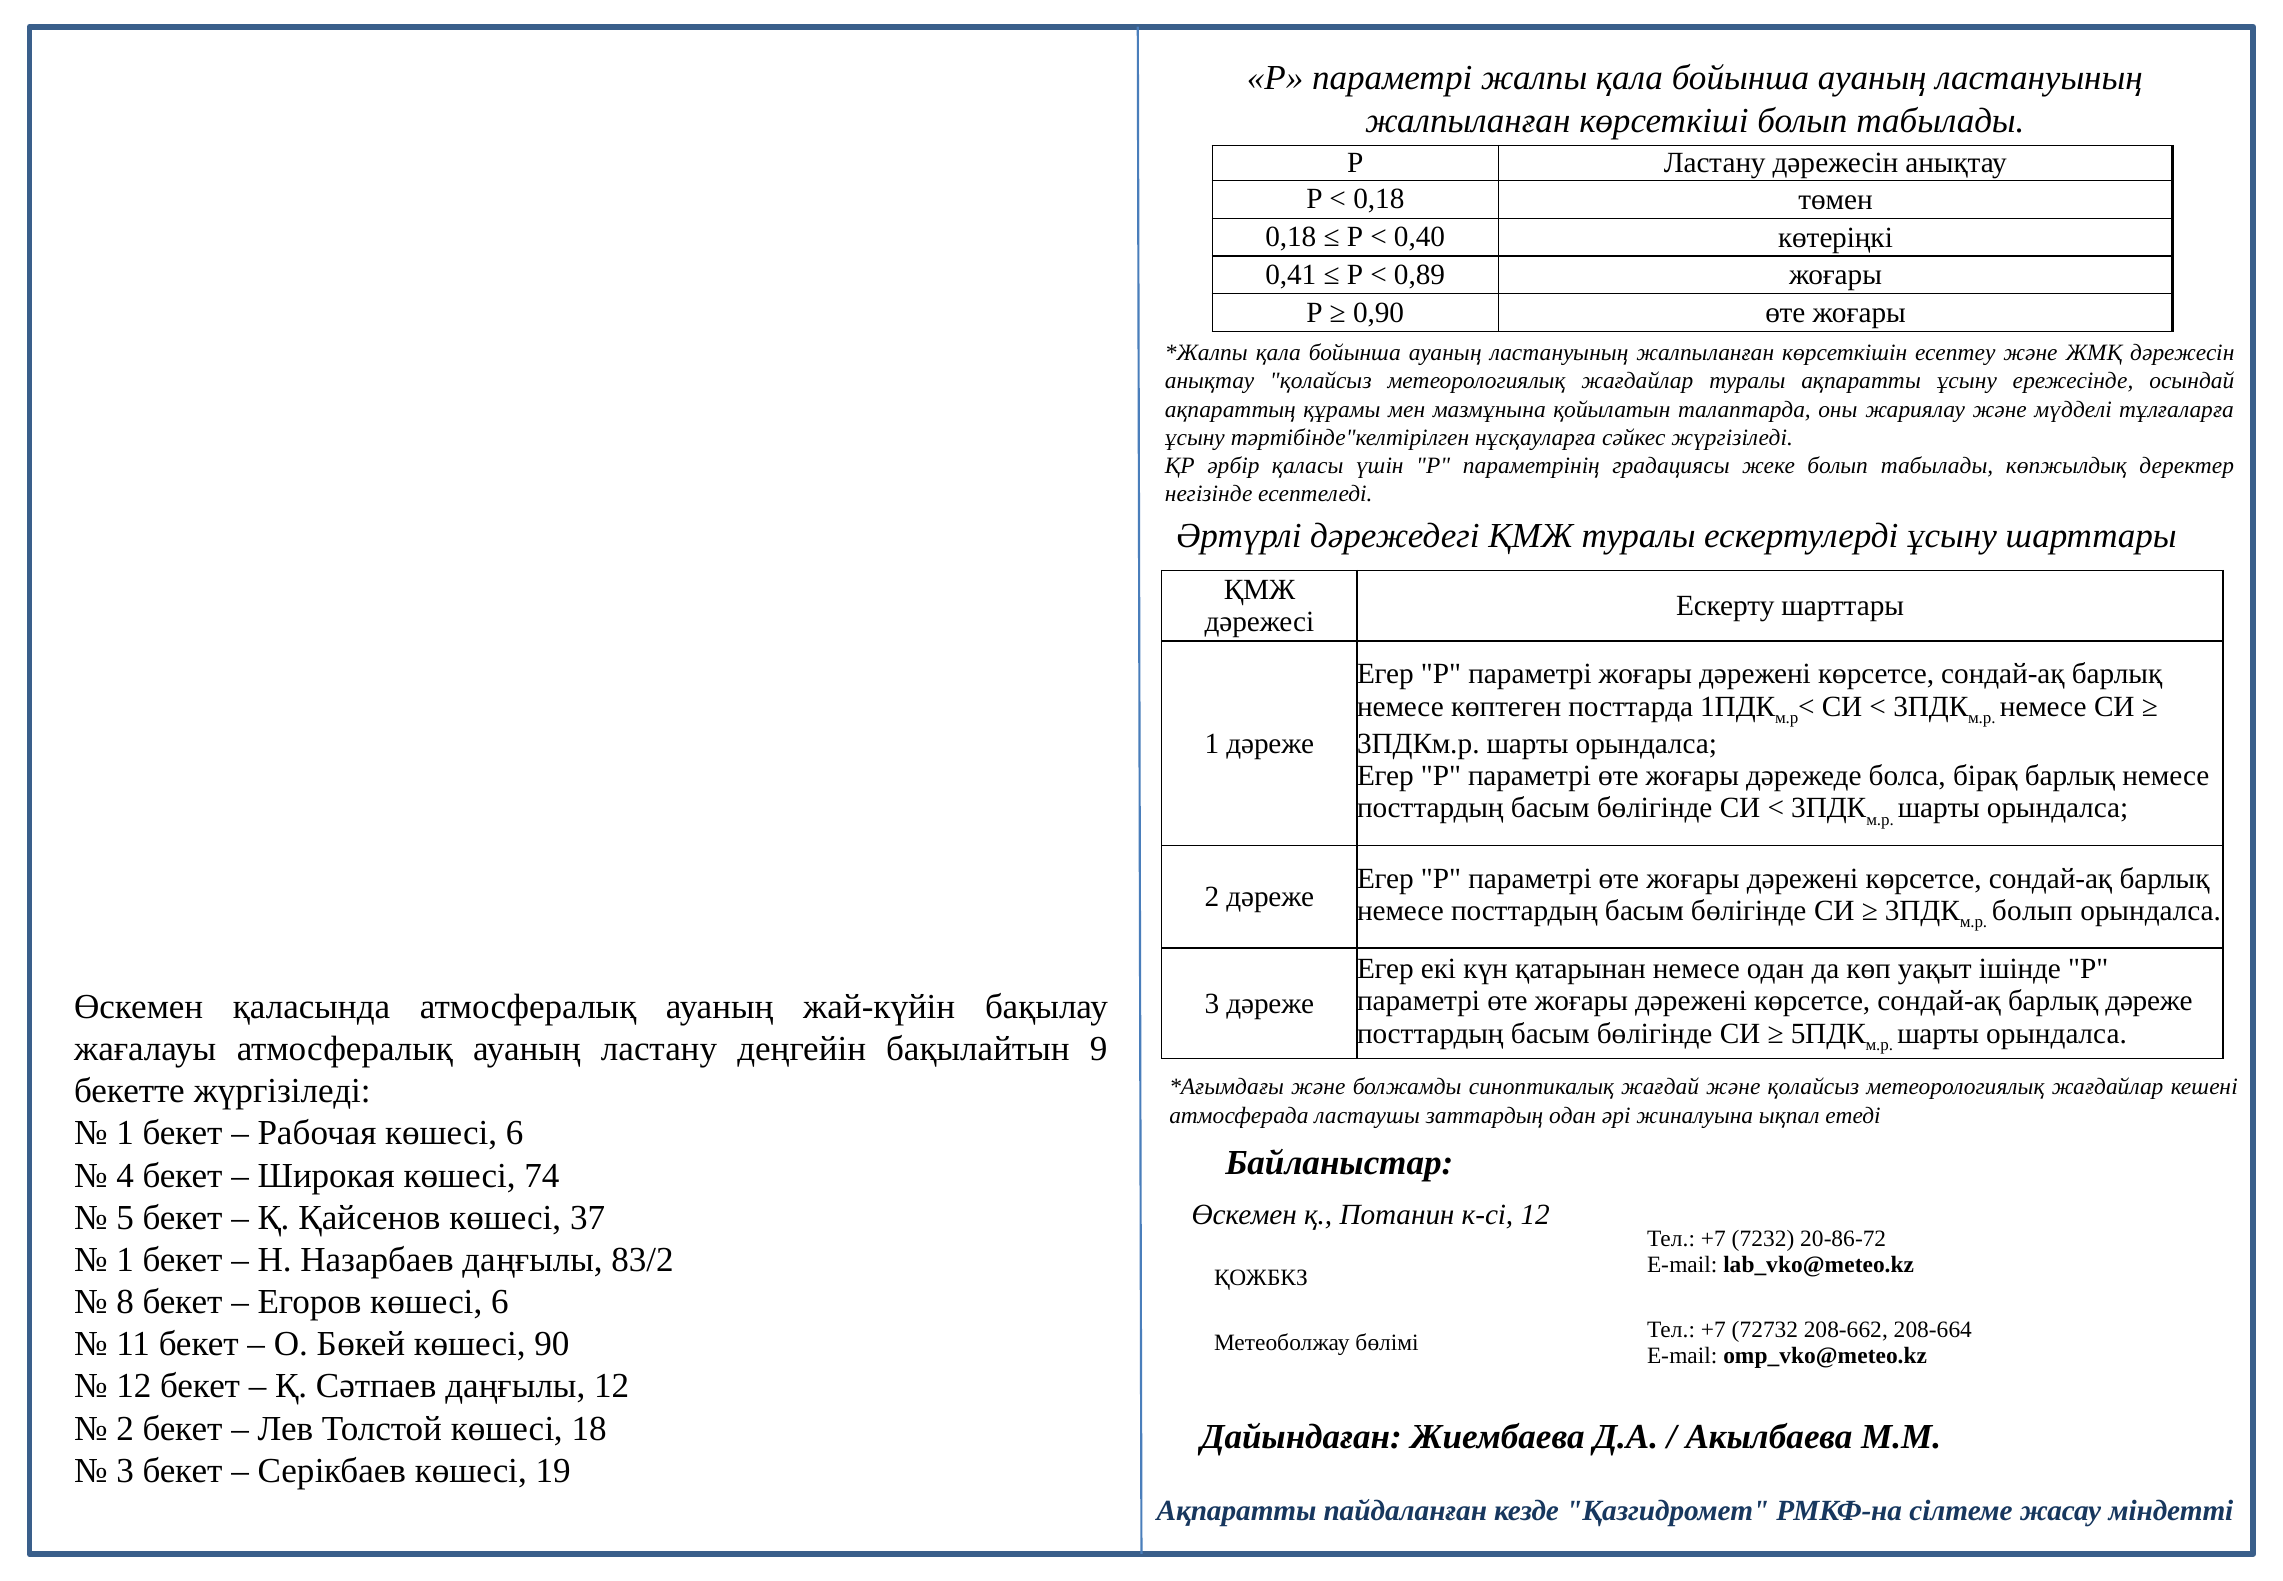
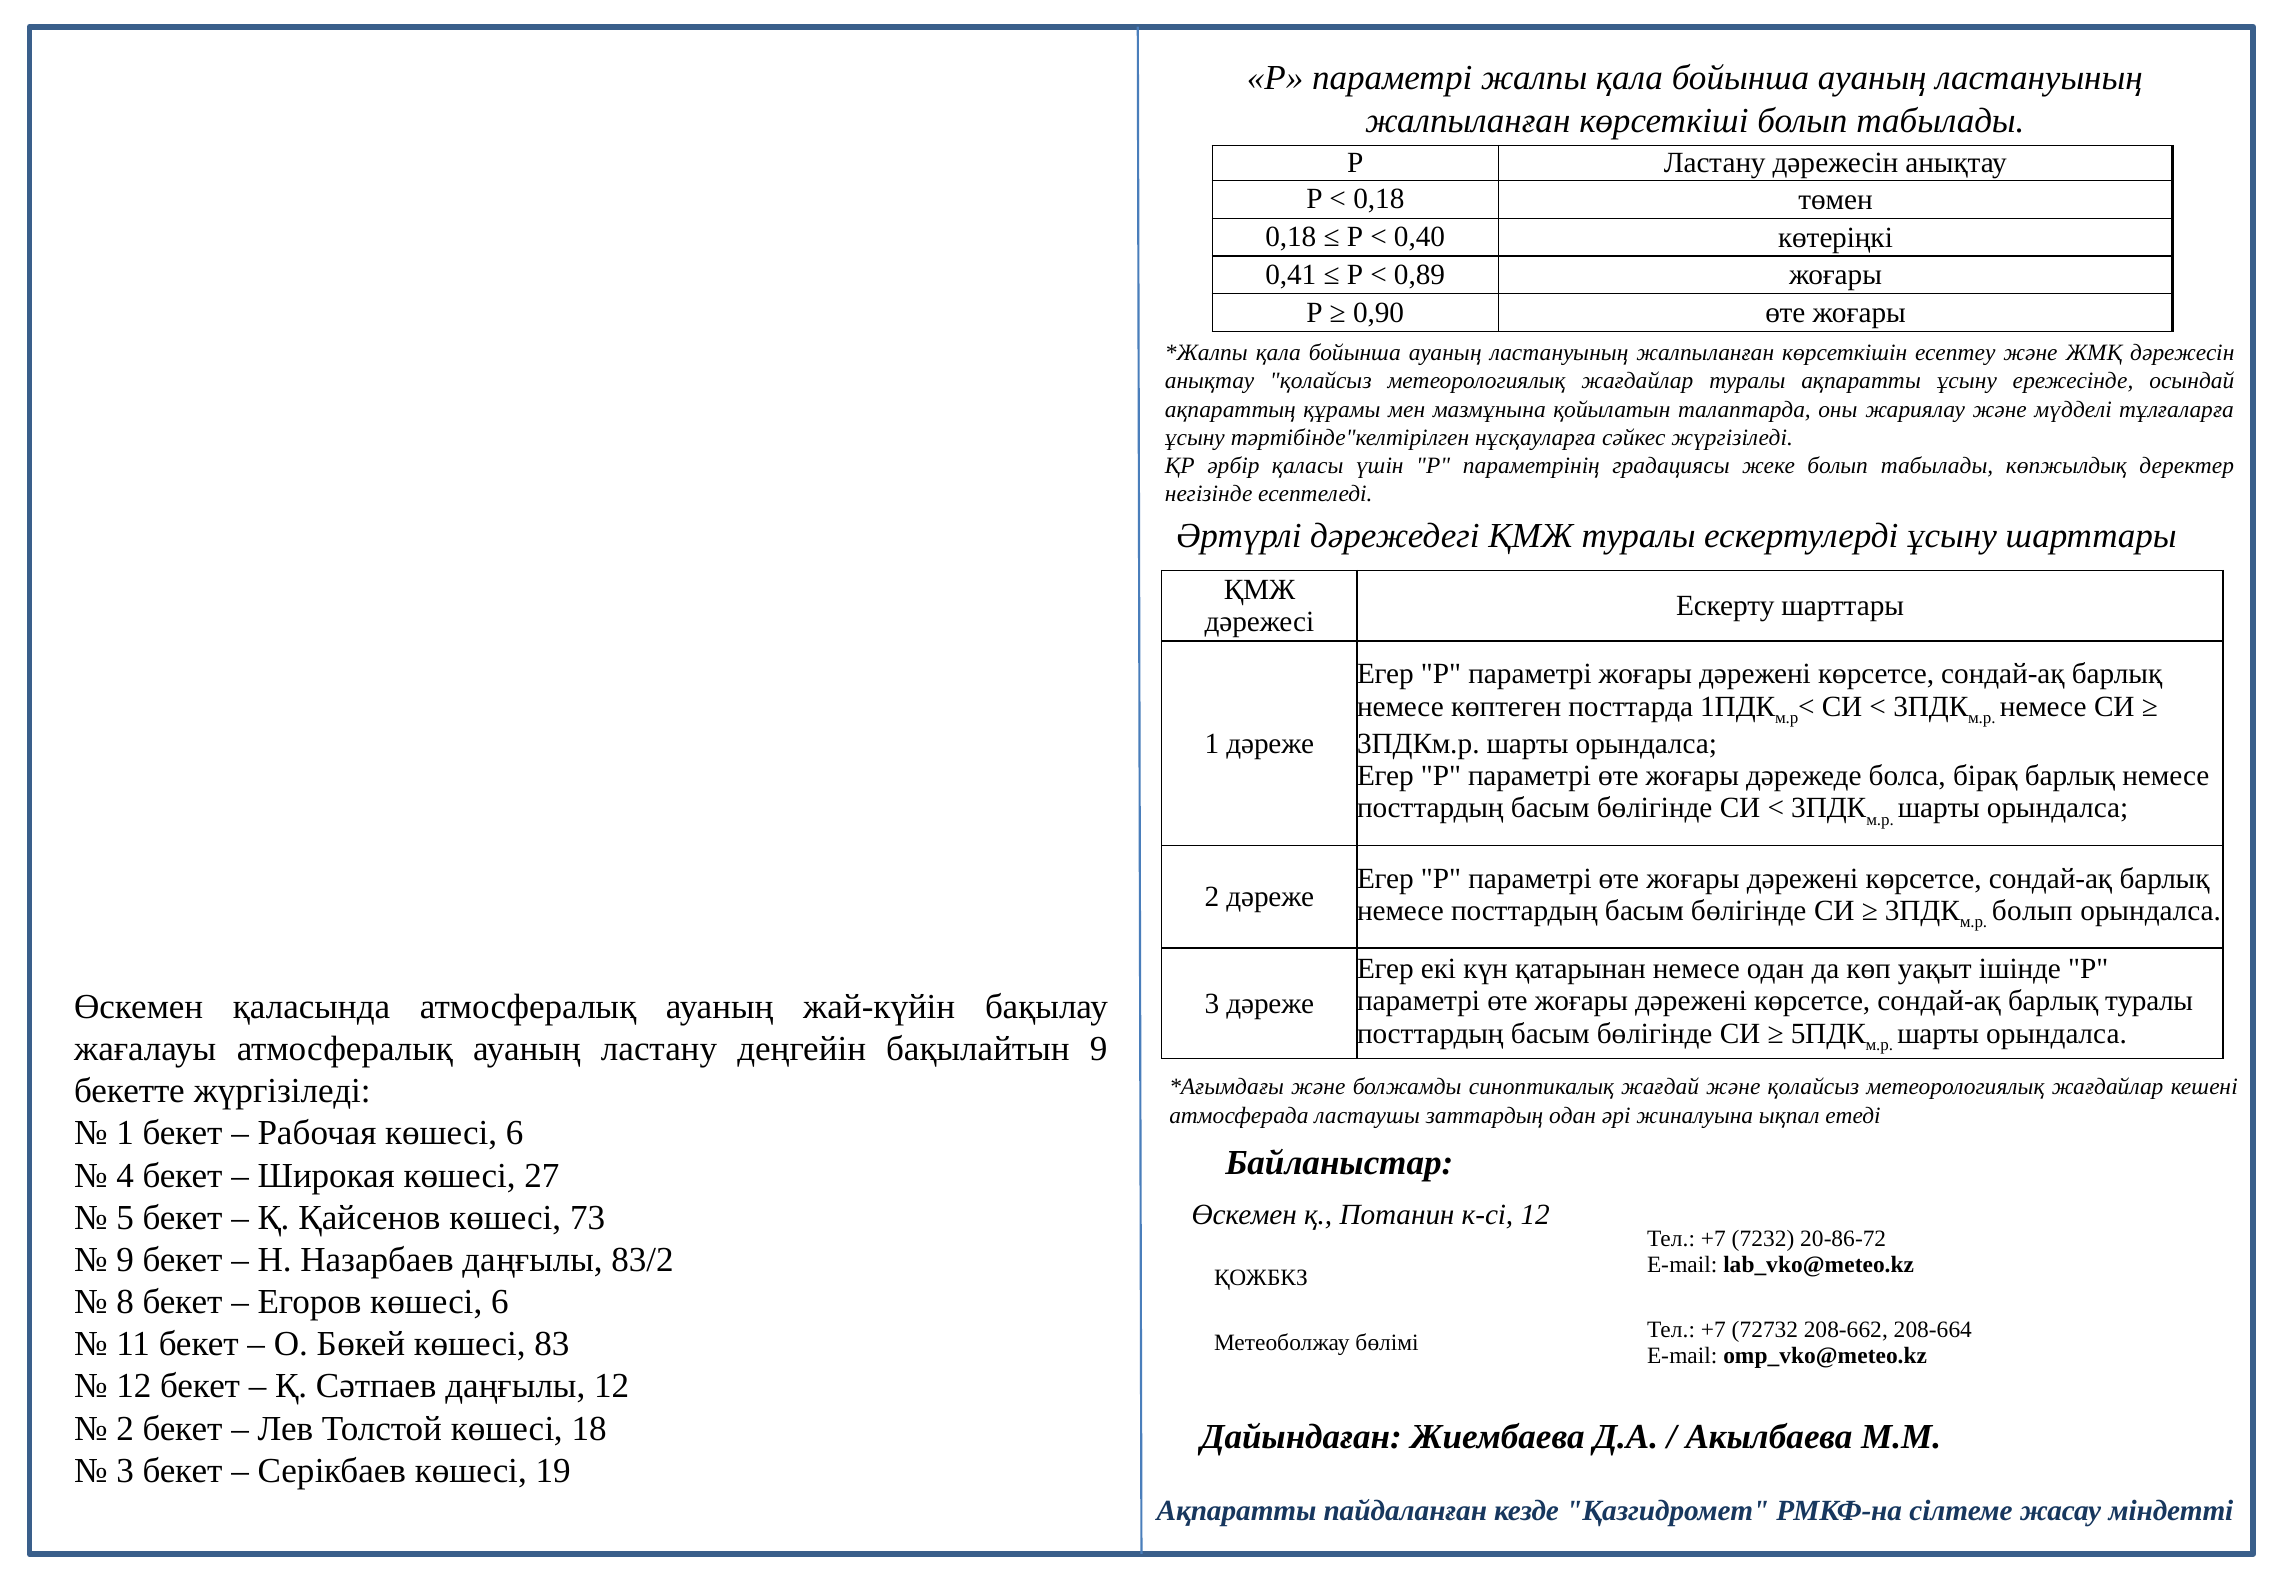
барлық дәреже: дәреже -> туралы
74: 74 -> 27
37: 37 -> 73
1 at (125, 1259): 1 -> 9
90: 90 -> 83
